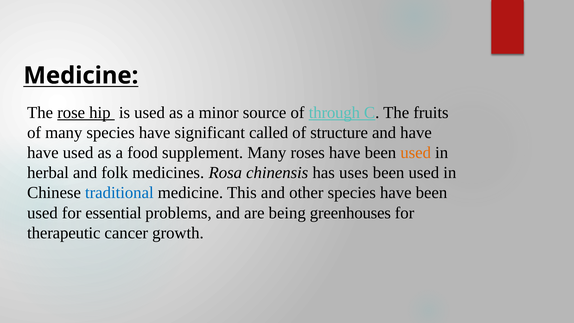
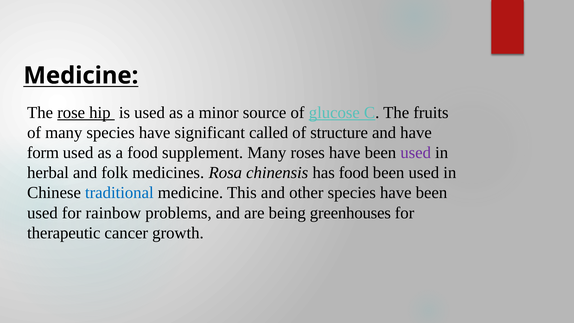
through: through -> glucose
have at (43, 153): have -> form
used at (416, 153) colour: orange -> purple
has uses: uses -> food
essential: essential -> rainbow
